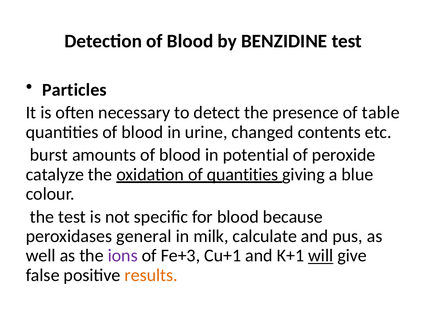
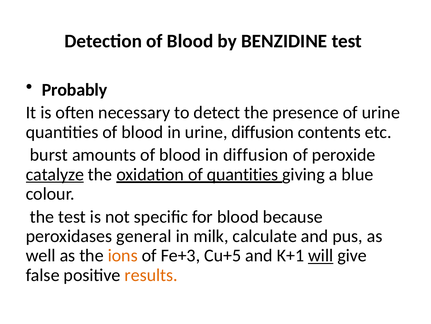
Particles: Particles -> Probably
of table: table -> urine
urine changed: changed -> diffusion
in potential: potential -> diffusion
catalyze underline: none -> present
ions colour: purple -> orange
Cu+1: Cu+1 -> Cu+5
